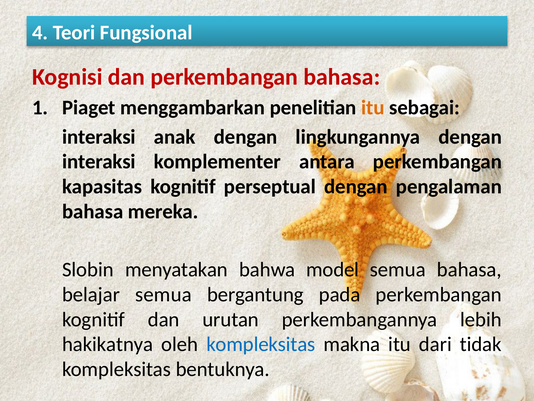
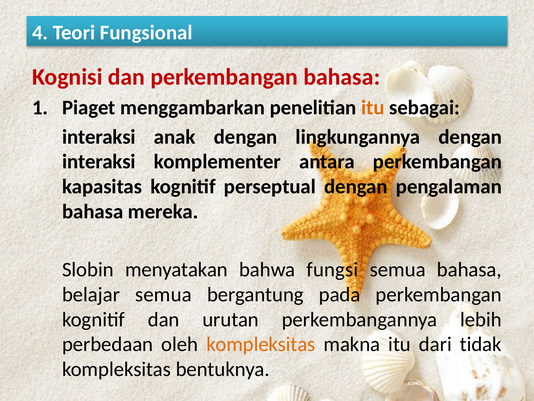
model: model -> fungsi
hakikatnya: hakikatnya -> perbedaan
kompleksitas at (261, 344) colour: blue -> orange
